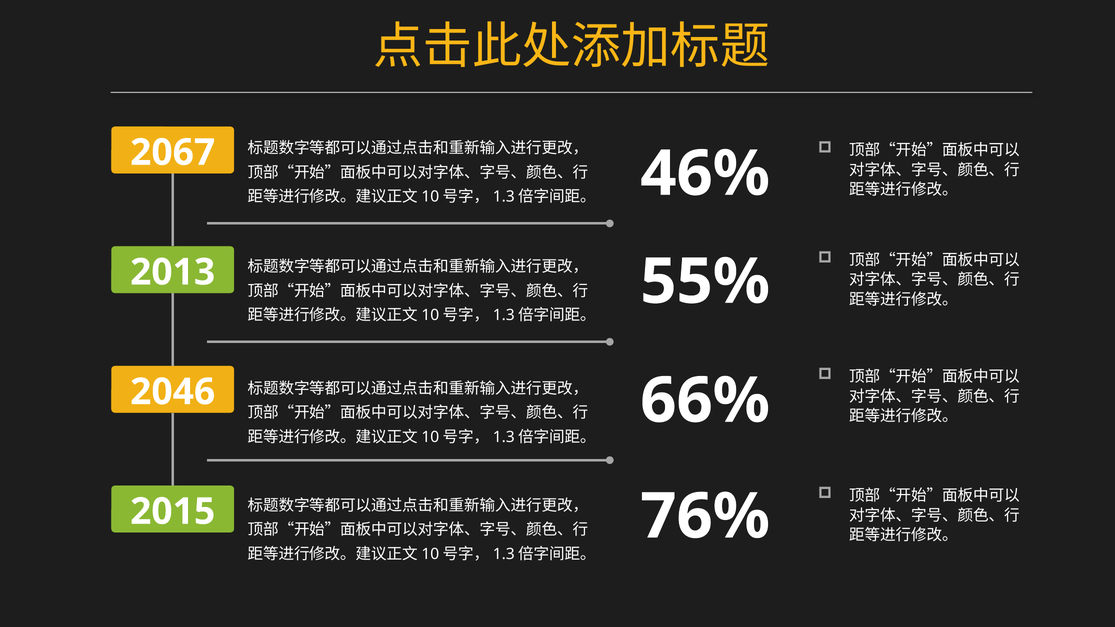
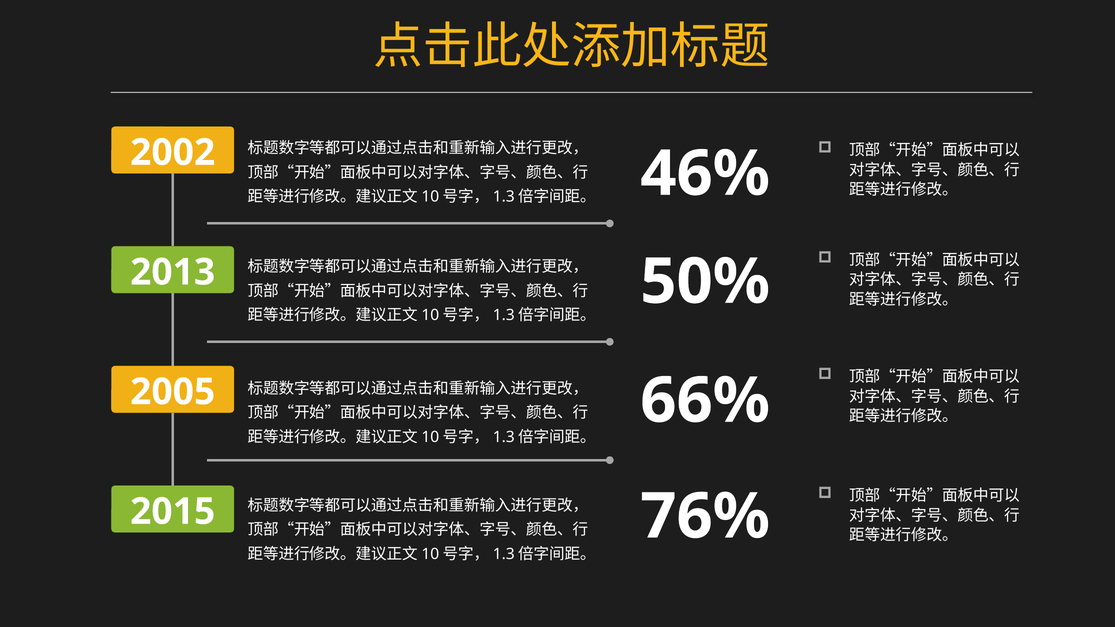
2067: 2067 -> 2002
55%: 55% -> 50%
2046: 2046 -> 2005
